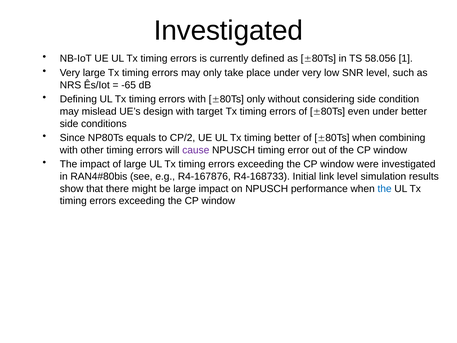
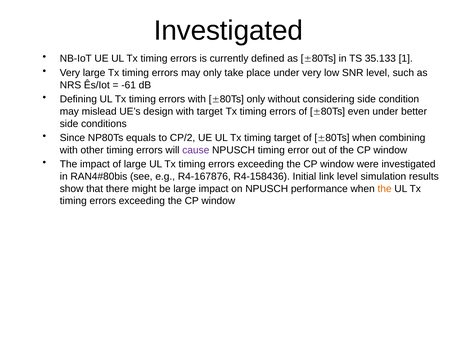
58.056: 58.056 -> 35.133
-65: -65 -> -61
timing better: better -> target
R4-168733: R4-168733 -> R4-158436
the at (385, 189) colour: blue -> orange
